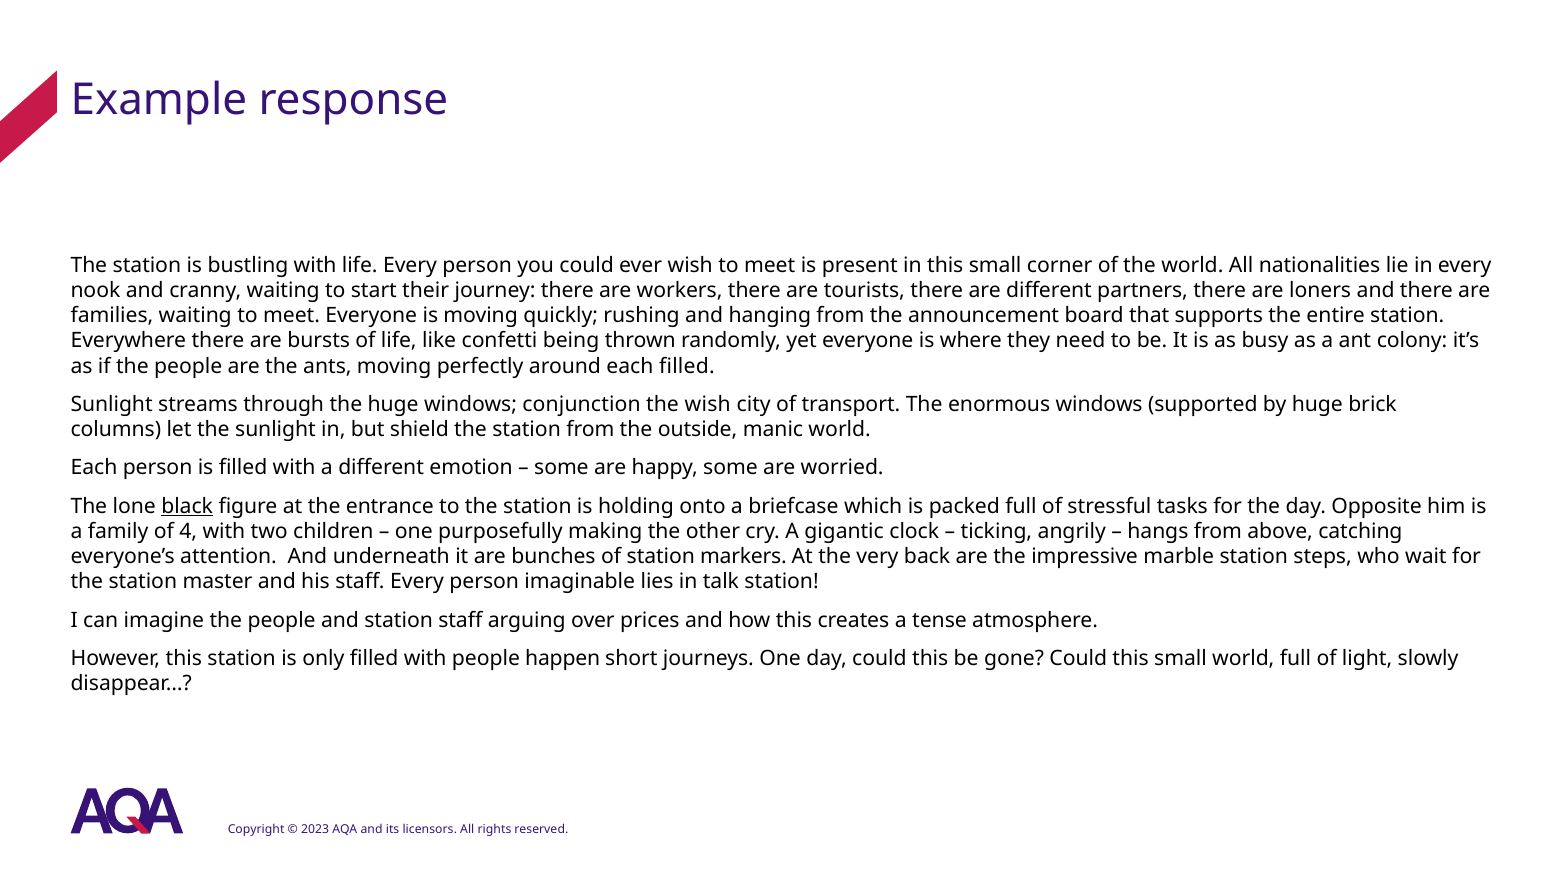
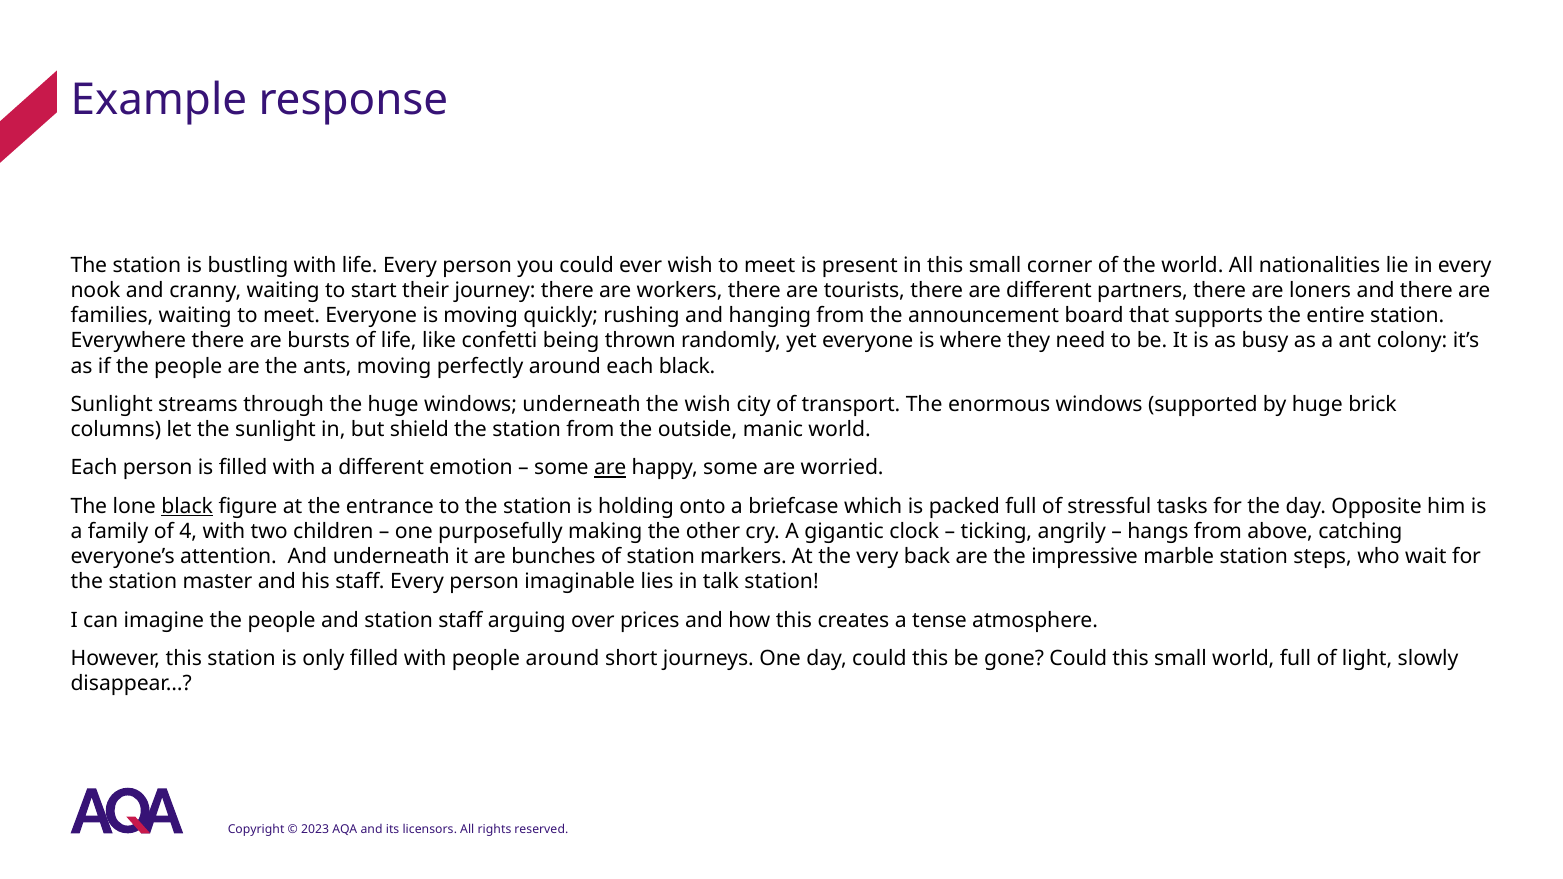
each filled: filled -> black
windows conjunction: conjunction -> underneath
are at (610, 468) underline: none -> present
people happen: happen -> around
